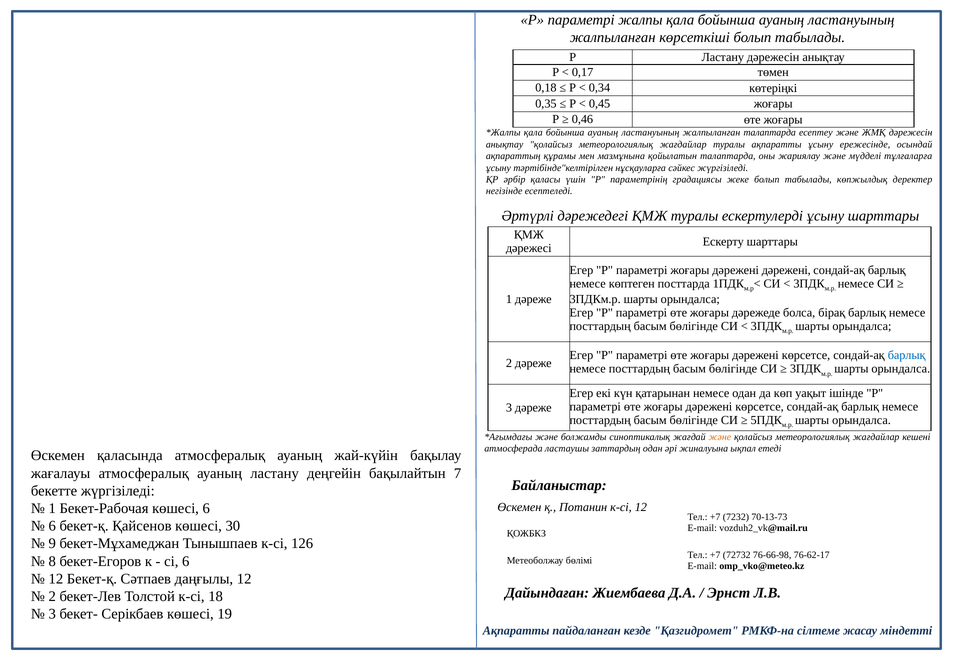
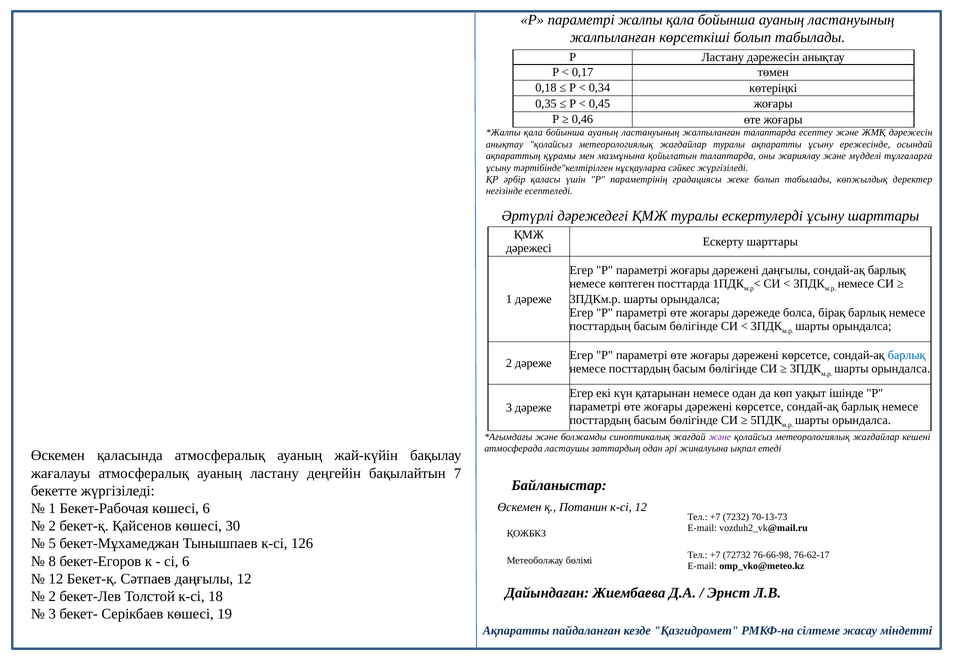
дәрежені дәрежені: дәрежені -> даңғылы
және at (720, 437) colour: orange -> purple
6 at (52, 526): 6 -> 2
9: 9 -> 5
